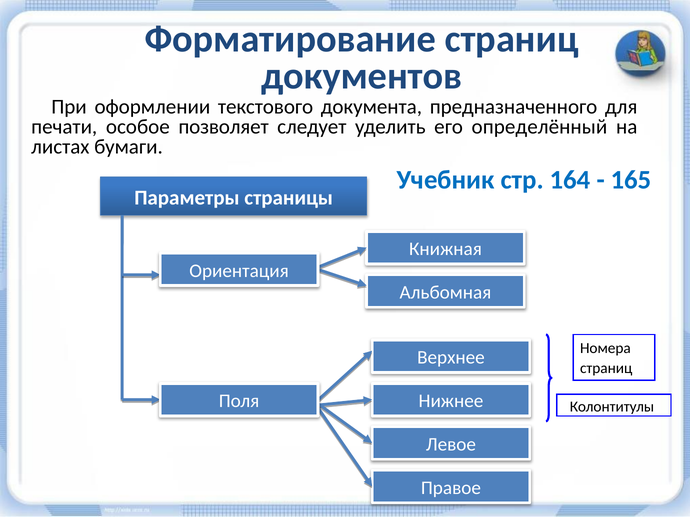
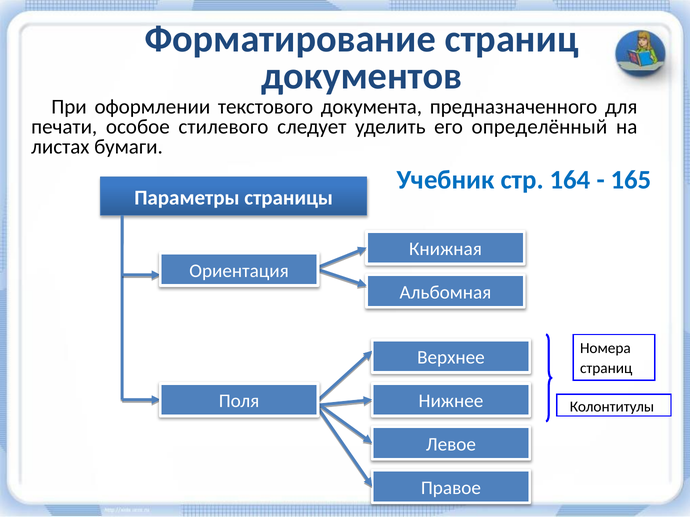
позволяет: позволяет -> стилевого
